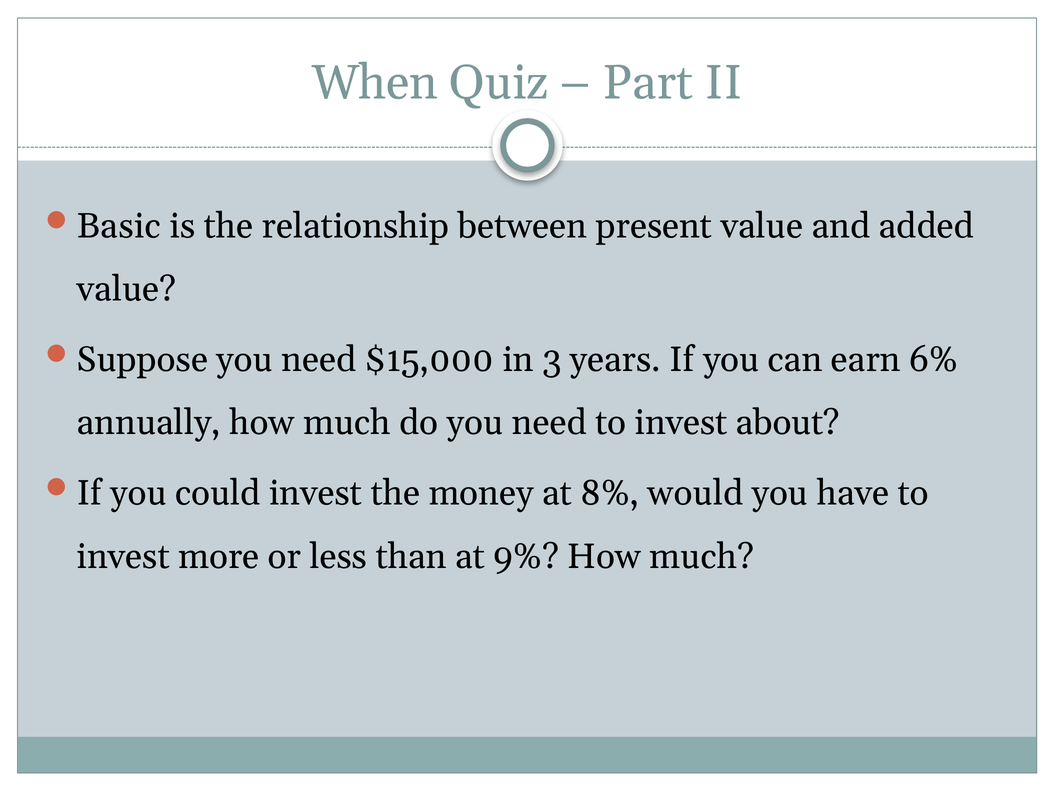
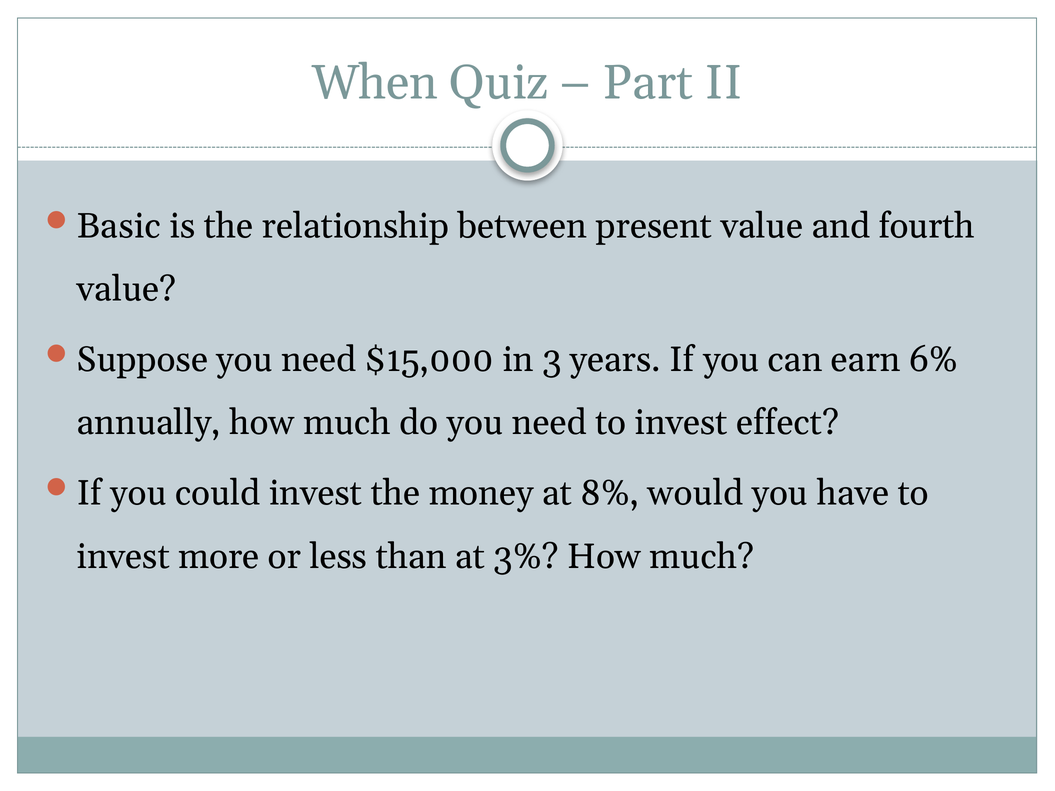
added: added -> fourth
about: about -> effect
9%: 9% -> 3%
